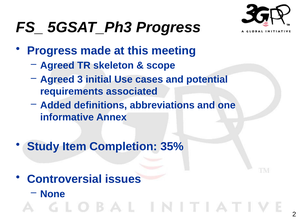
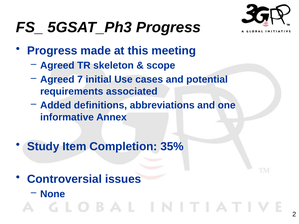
3: 3 -> 7
